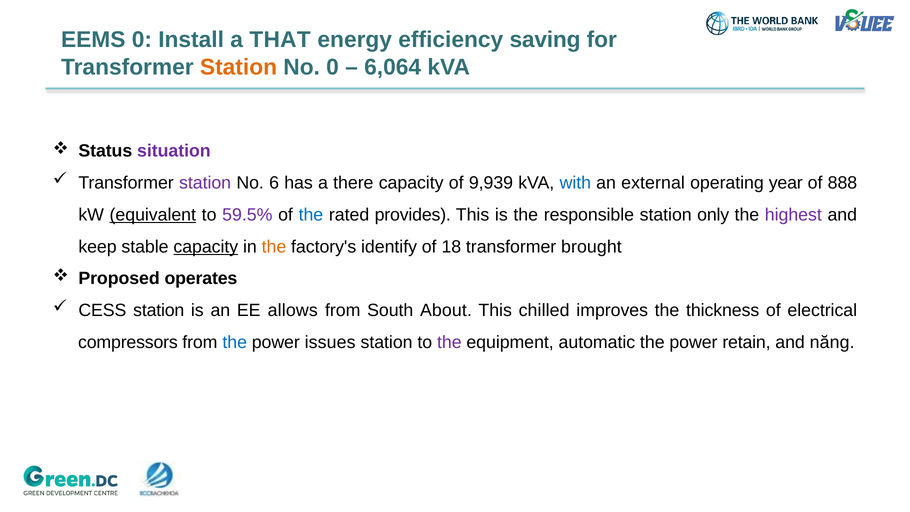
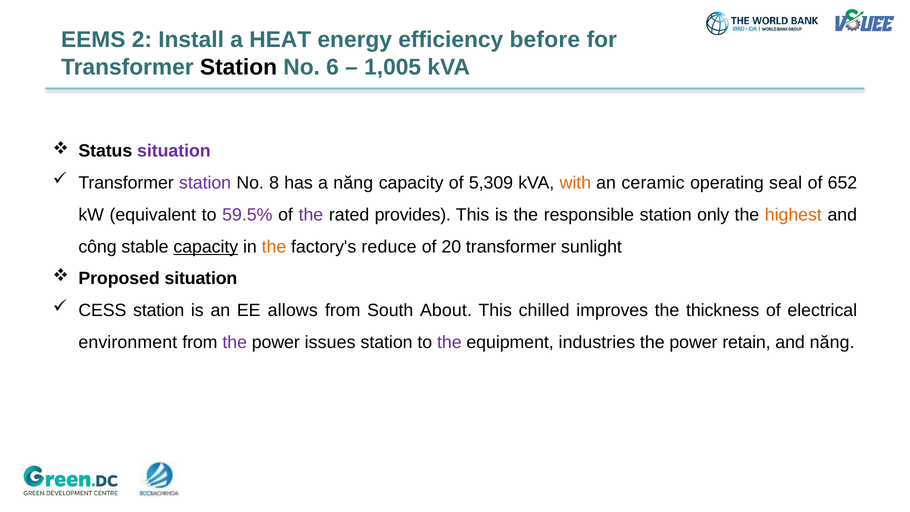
EEMS 0: 0 -> 2
THAT: THAT -> HEAT
saving: saving -> before
Station at (239, 67) colour: orange -> black
No 0: 0 -> 6
6,064: 6,064 -> 1,005
6: 6 -> 8
a there: there -> năng
9,939: 9,939 -> 5,309
with colour: blue -> orange
external: external -> ceramic
year: year -> seal
888: 888 -> 652
equivalent underline: present -> none
the at (311, 215) colour: blue -> purple
highest colour: purple -> orange
keep: keep -> công
identify: identify -> reduce
18: 18 -> 20
brought: brought -> sunlight
Proposed operates: operates -> situation
compressors: compressors -> environment
the at (235, 342) colour: blue -> purple
automatic: automatic -> industries
